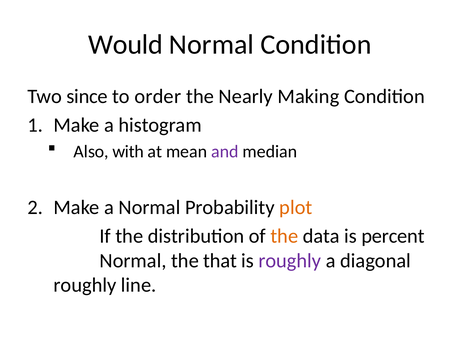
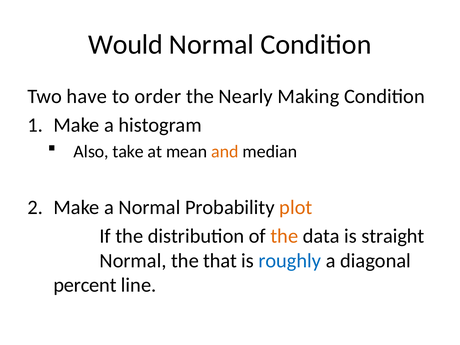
since: since -> have
with: with -> take
and colour: purple -> orange
percent: percent -> straight
roughly at (290, 261) colour: purple -> blue
roughly at (85, 285): roughly -> percent
